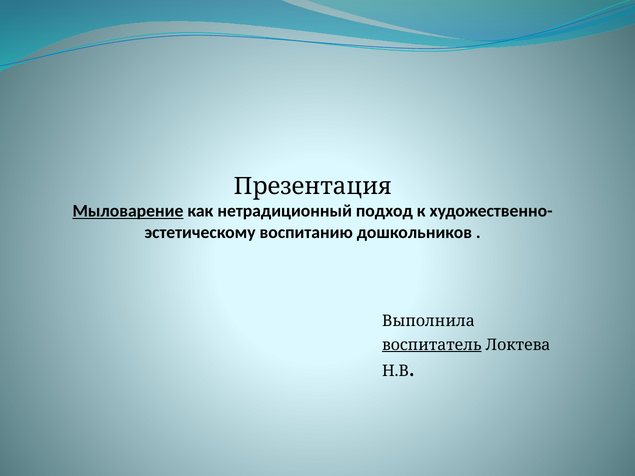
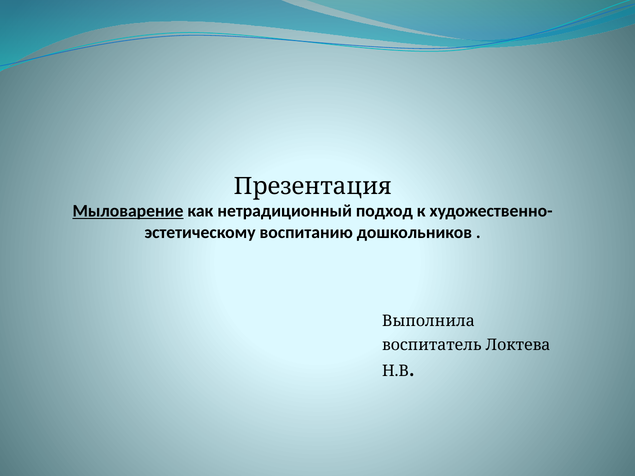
воспитатель underline: present -> none
